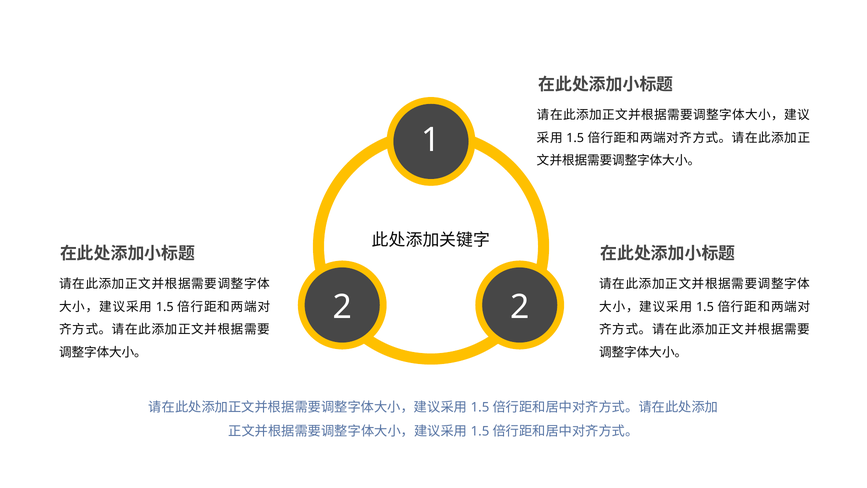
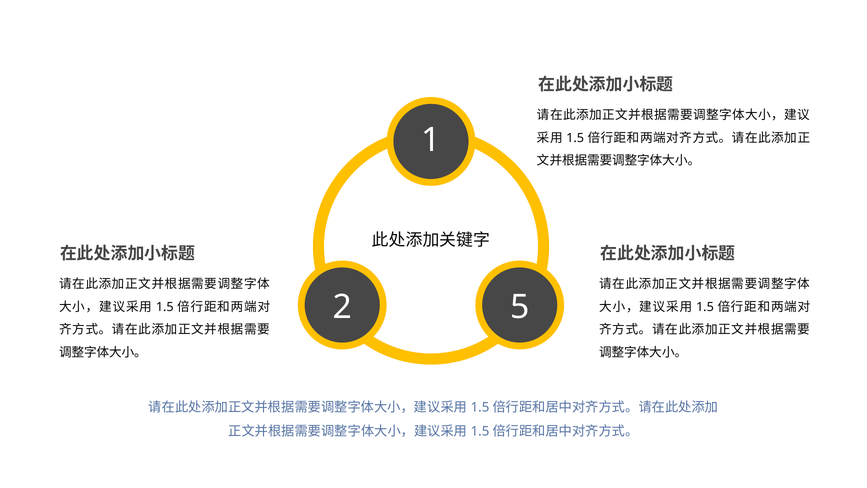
2 2: 2 -> 5
